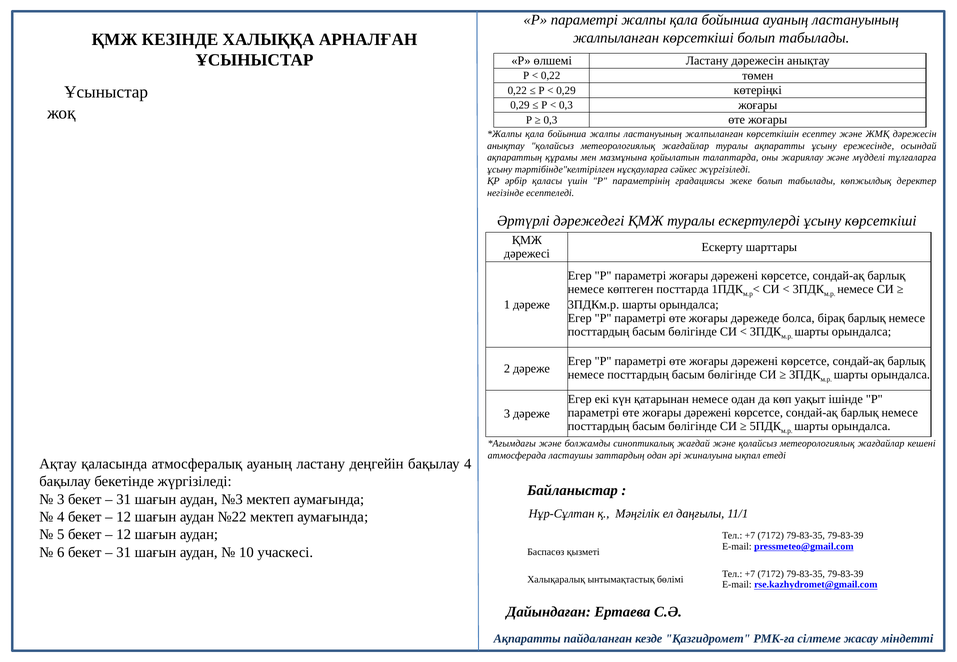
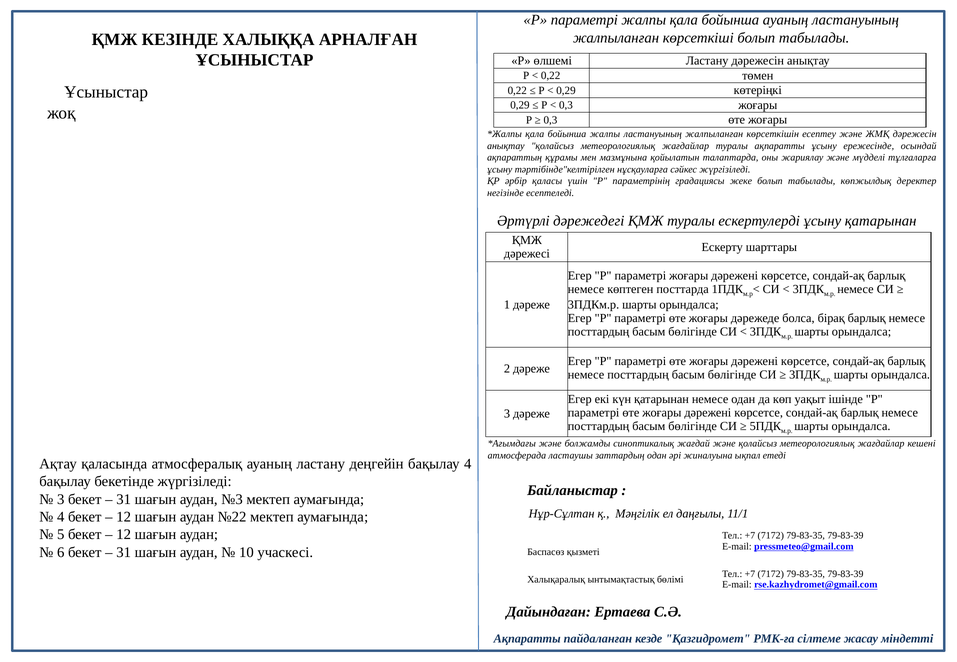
ұсыну көрсеткіші: көрсеткіші -> қатарынан
